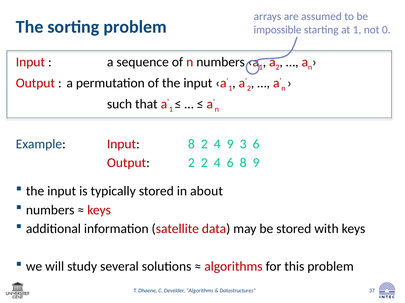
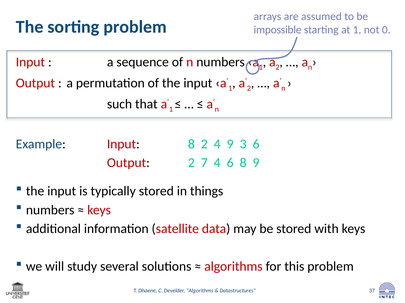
2 2: 2 -> 7
about: about -> things
